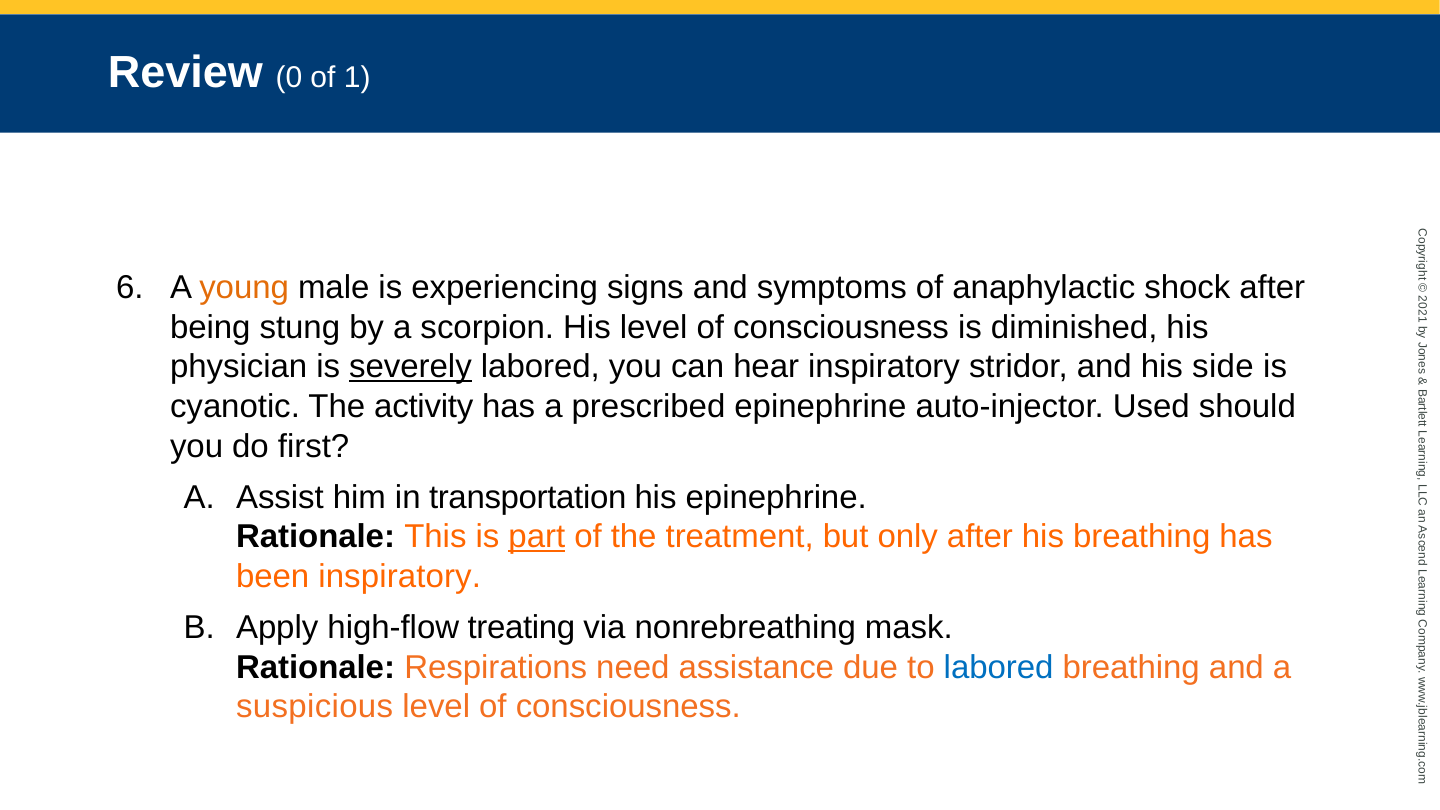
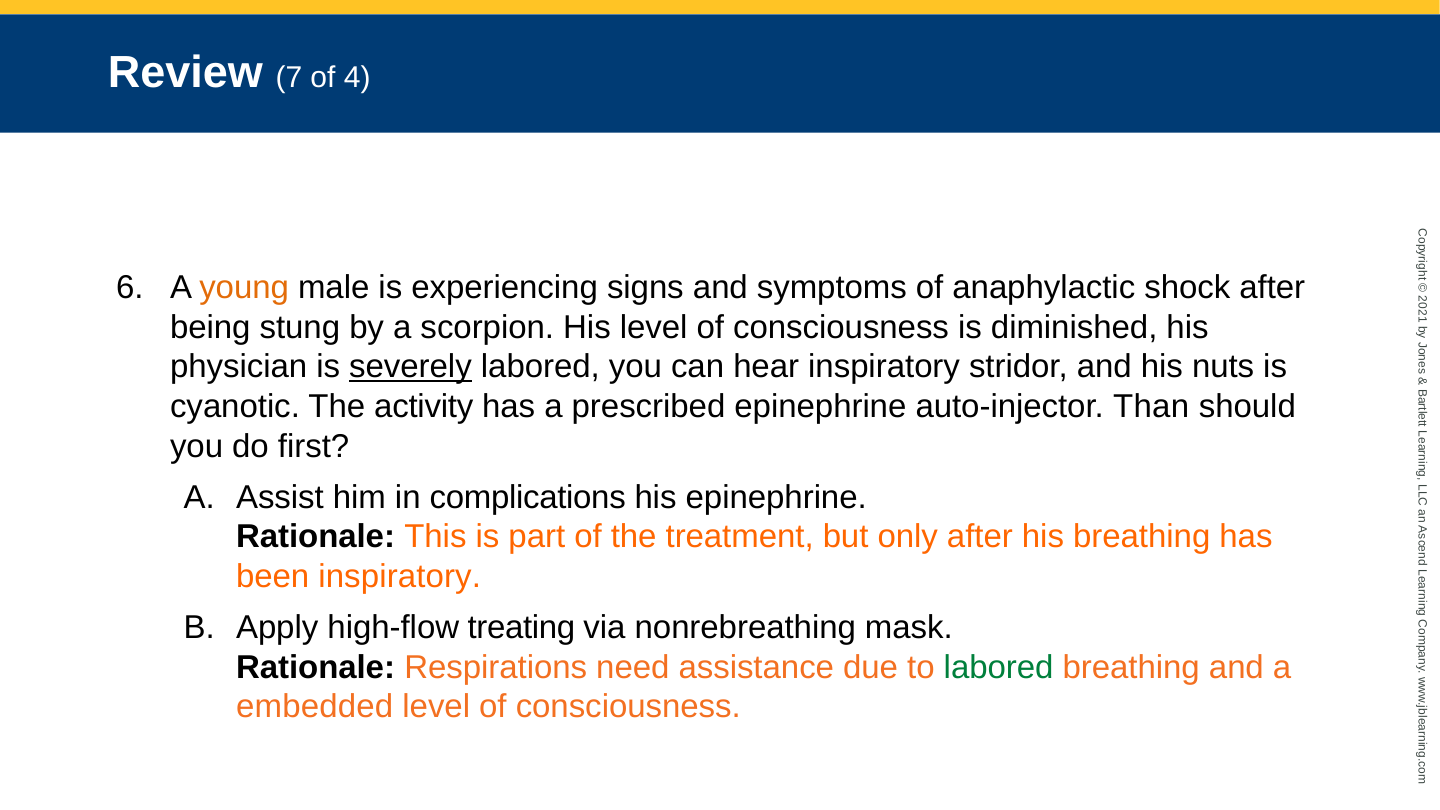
Review 0: 0 -> 7
of 1: 1 -> 4
side: side -> nuts
Used: Used -> Than
transportation: transportation -> complications
part underline: present -> none
labored at (999, 667) colour: blue -> green
suspicious: suspicious -> embedded
